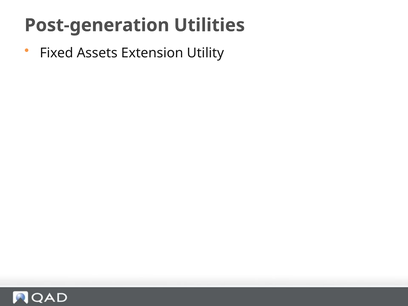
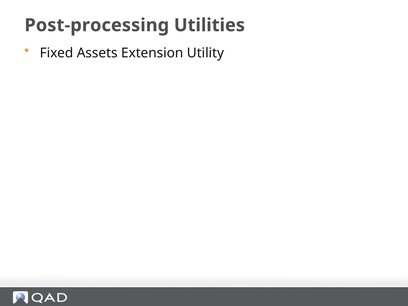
Post-generation: Post-generation -> Post-processing
